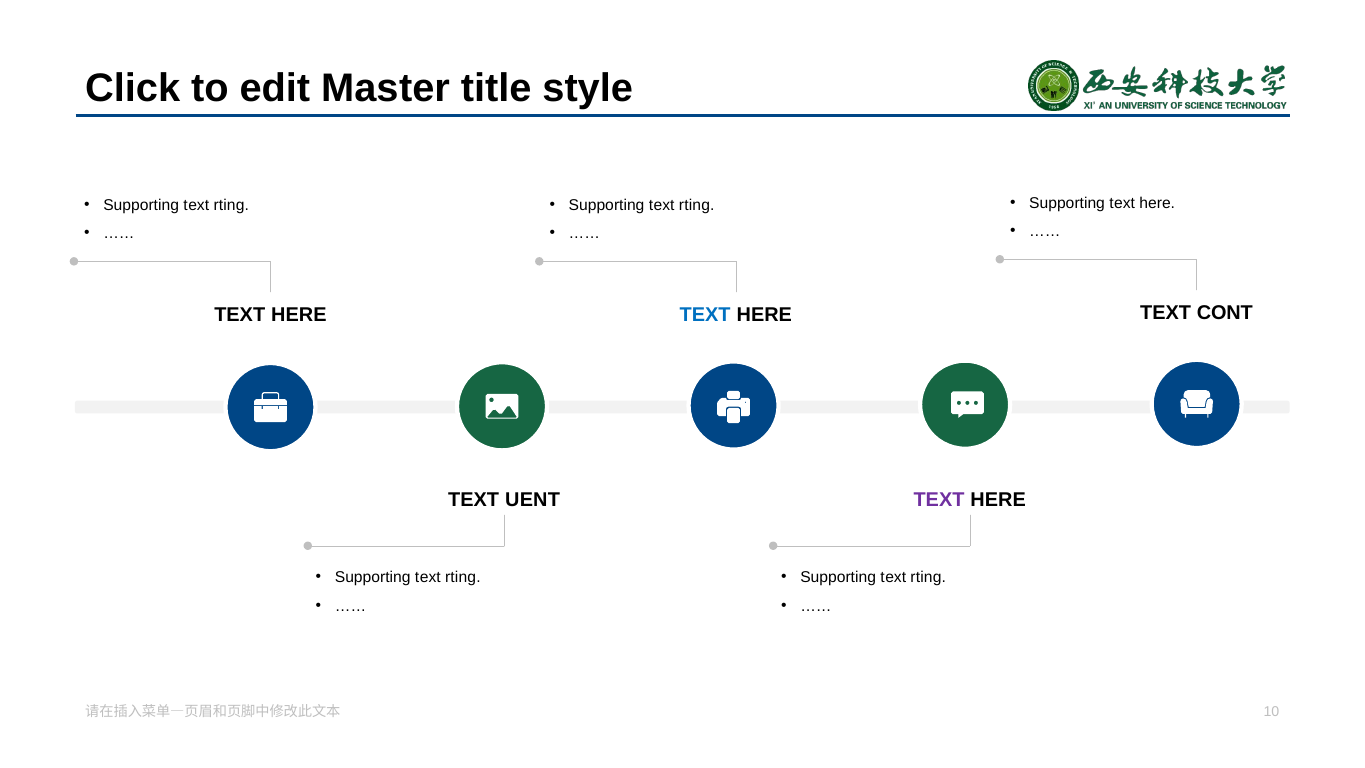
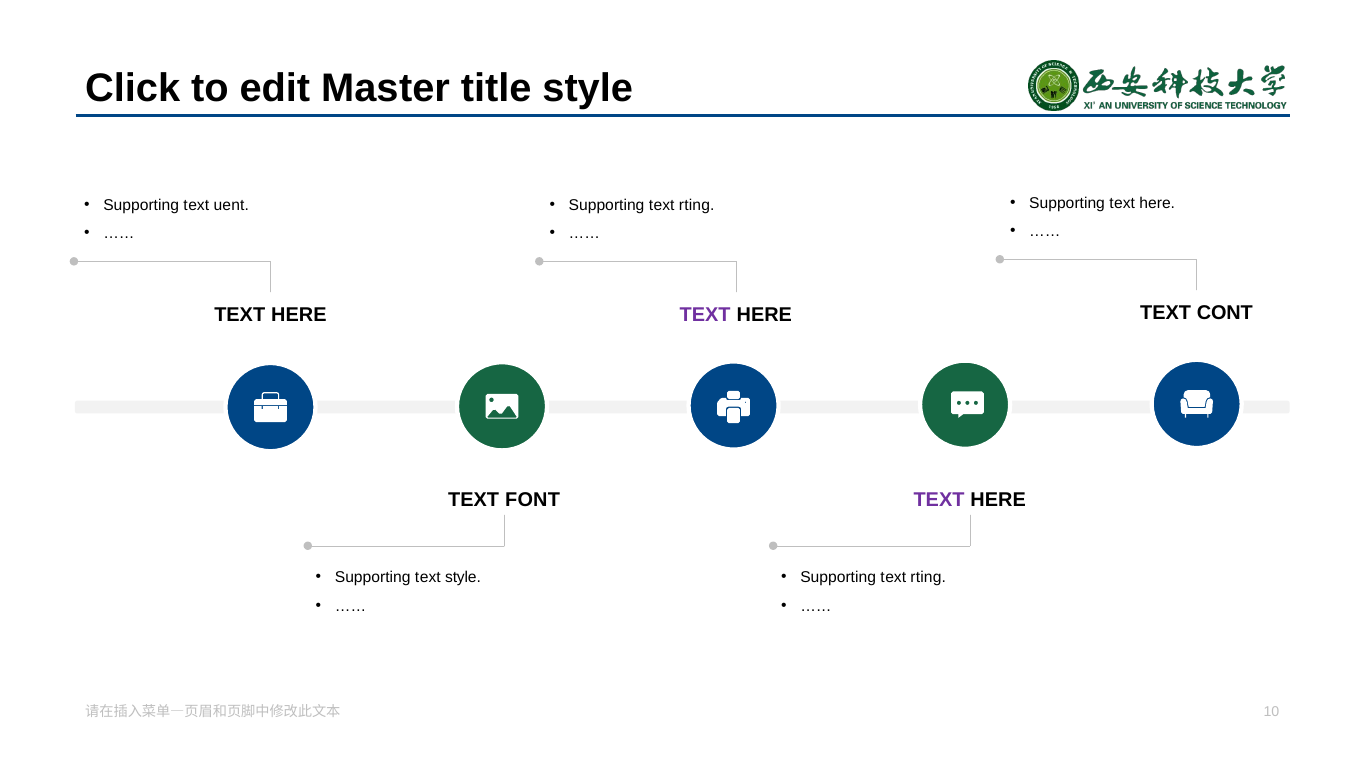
rting at (231, 205): rting -> uent
TEXT at (705, 315) colour: blue -> purple
UENT: UENT -> FONT
rting at (463, 578): rting -> style
